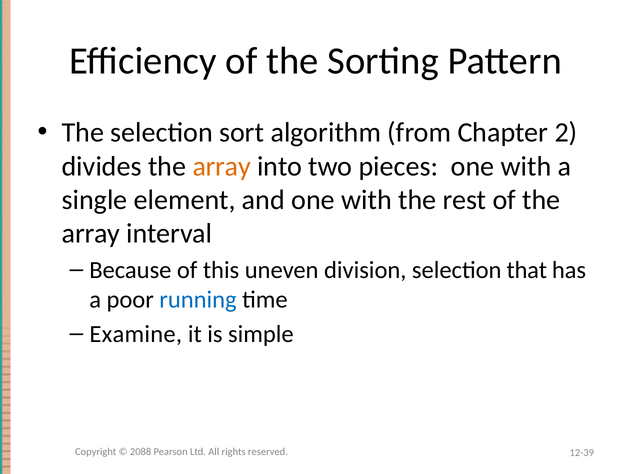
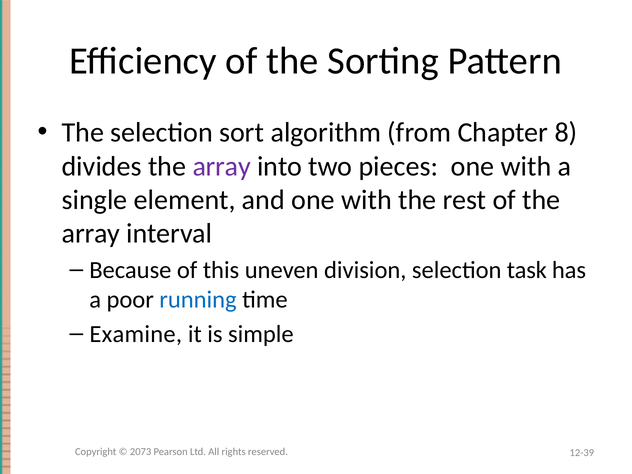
2: 2 -> 8
array at (222, 166) colour: orange -> purple
that: that -> task
2088: 2088 -> 2073
